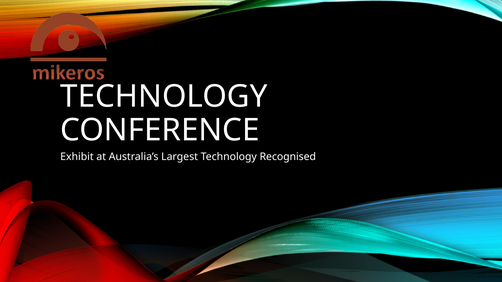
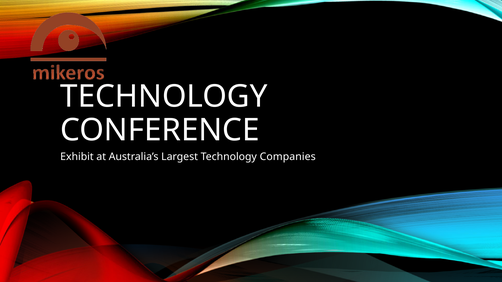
Recognised: Recognised -> Companies
